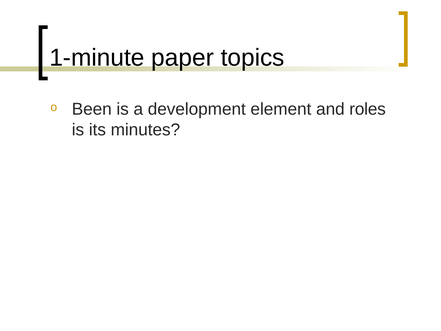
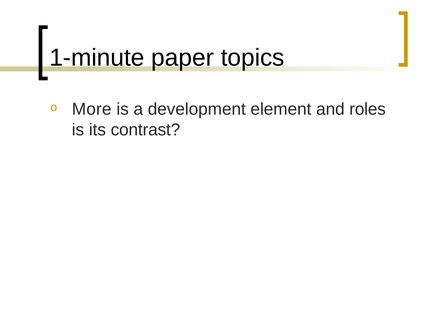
Been: Been -> More
minutes: minutes -> contrast
